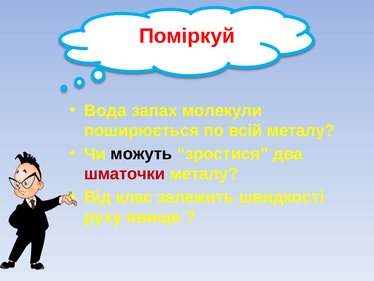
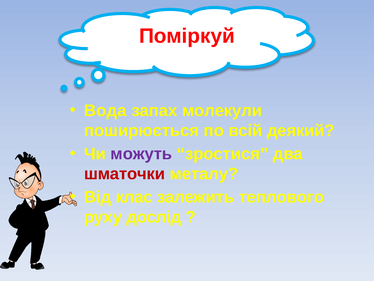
всій металу: металу -> деякий
можуть colour: black -> purple
швидкості: швидкості -> теплового
явище: явище -> дослід
